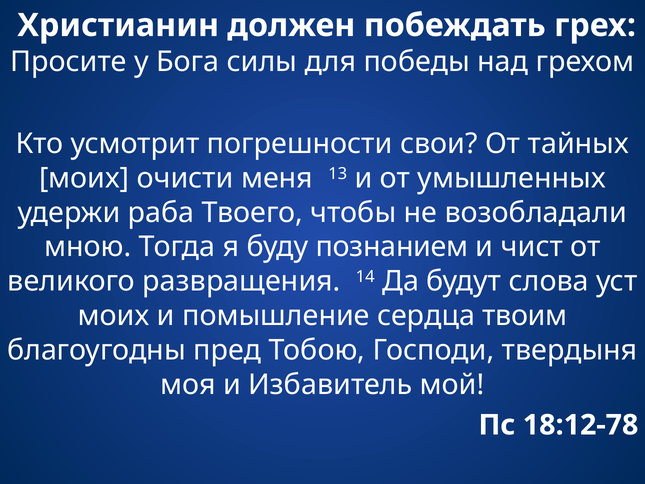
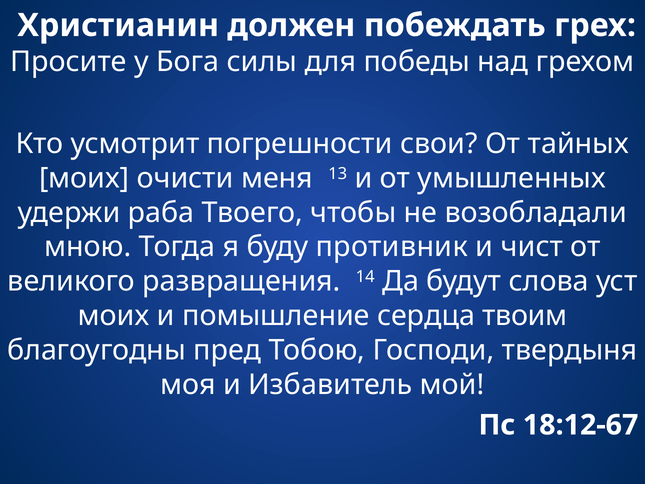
познанием: познанием -> противник
18:12-78: 18:12-78 -> 18:12-67
